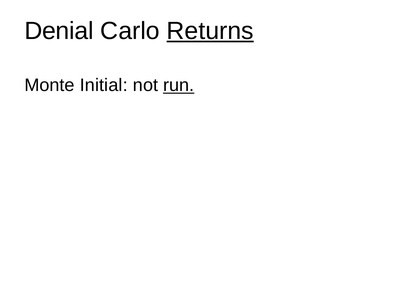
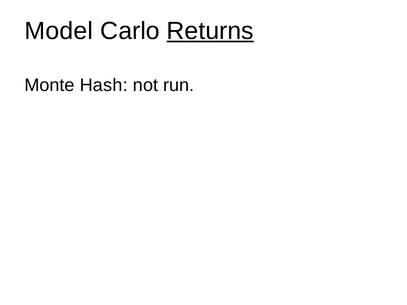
Denial: Denial -> Model
Initial: Initial -> Hash
run underline: present -> none
